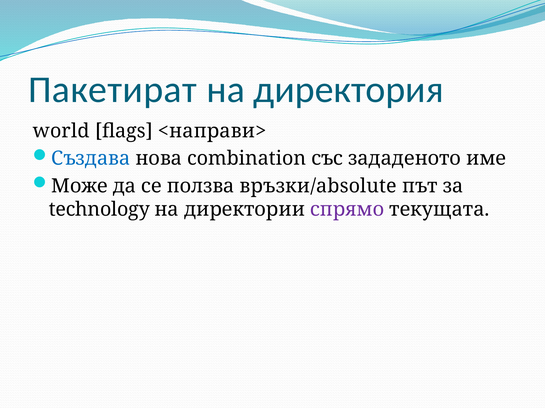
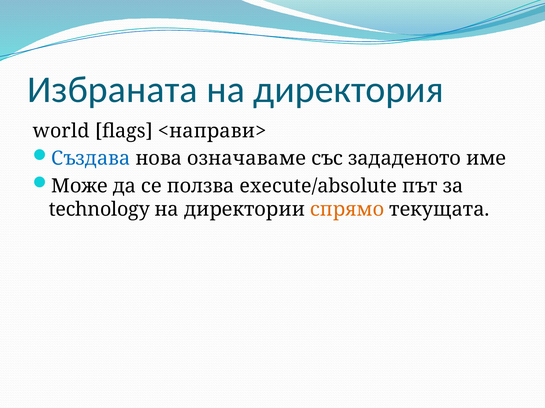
Пакетират: Пакетират -> Избраната
combination: combination -> означаваме
връзки/absolute: връзки/absolute -> execute/absolute
спрямо colour: purple -> orange
